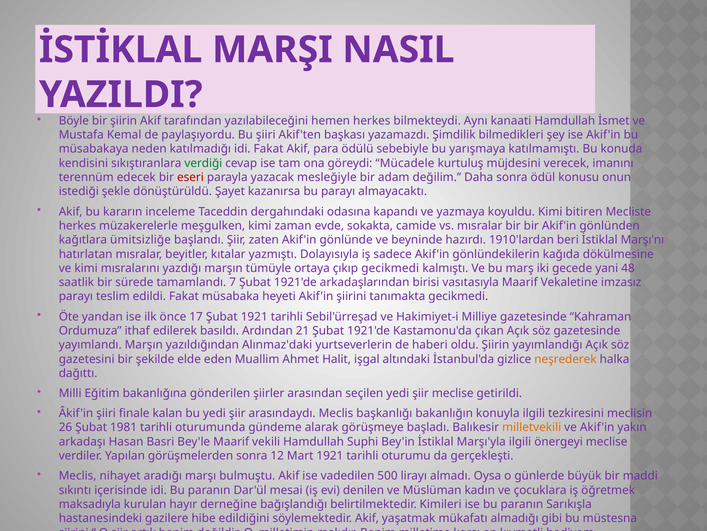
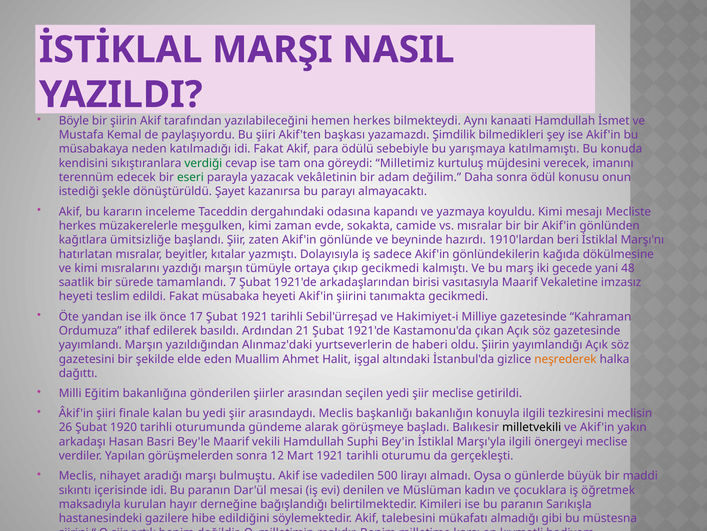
Mücadele: Mücadele -> Milletimiz
eseri colour: red -> green
mesleğiyle: mesleğiyle -> vekâletinin
bitiren: bitiren -> mesajı
parayı at (76, 296): parayı -> heyeti
1981: 1981 -> 1920
milletvekili colour: orange -> black
yaşatmak: yaşatmak -> talebesini
